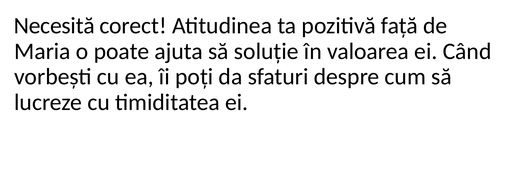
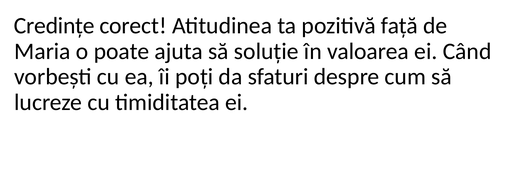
Necesită: Necesită -> Credințe
